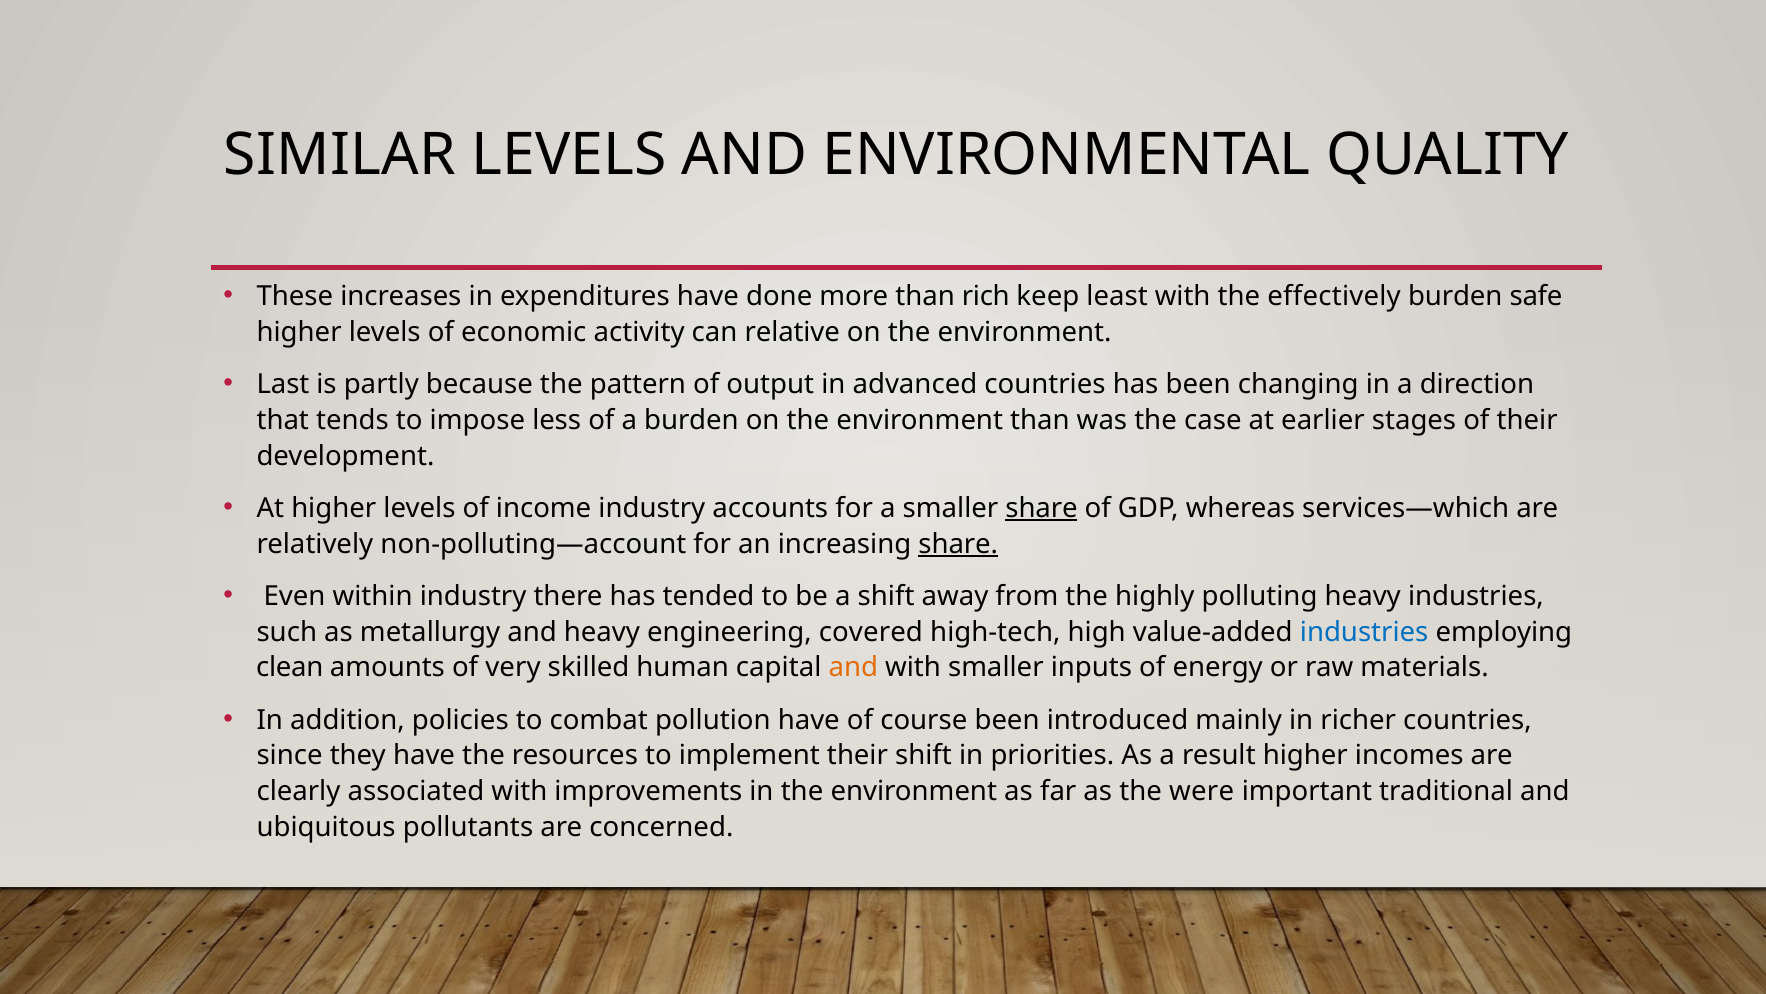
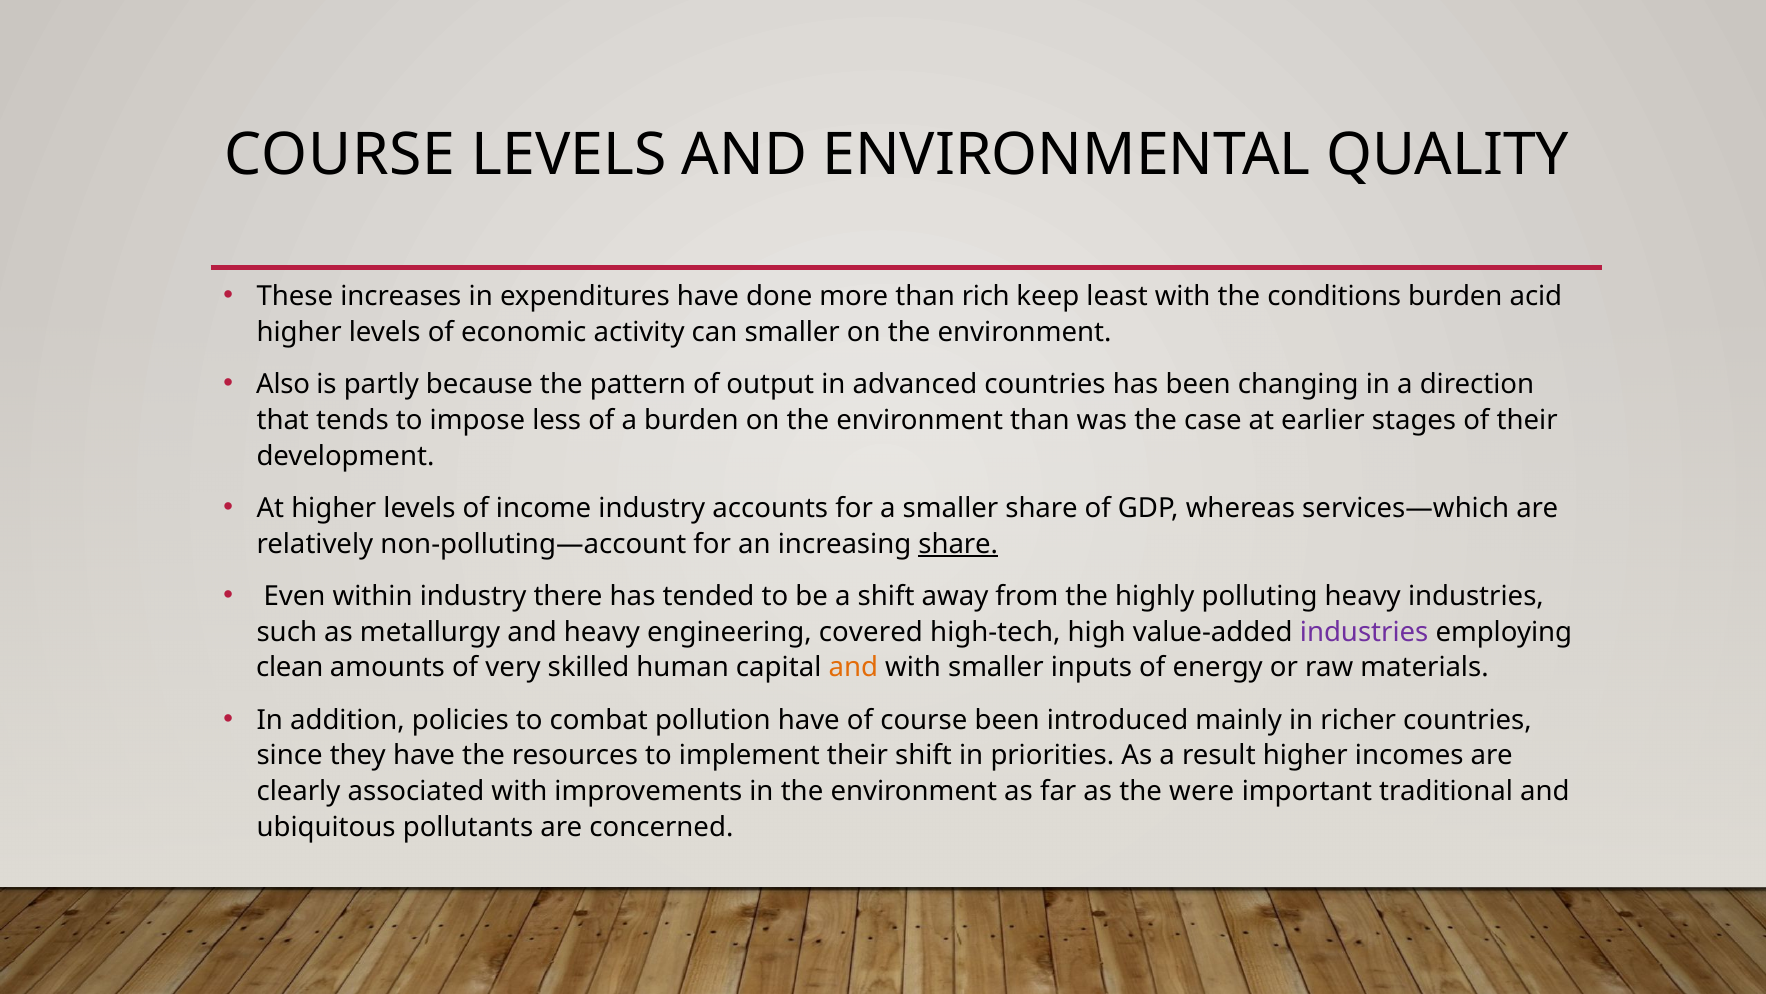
SIMILAR at (340, 155): SIMILAR -> COURSE
effectively: effectively -> conditions
safe: safe -> acid
can relative: relative -> smaller
Last: Last -> Also
share at (1042, 508) underline: present -> none
industries at (1364, 632) colour: blue -> purple
